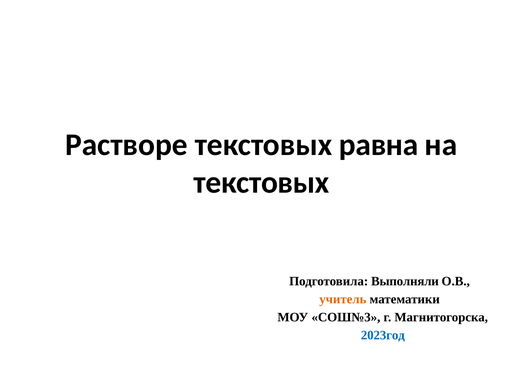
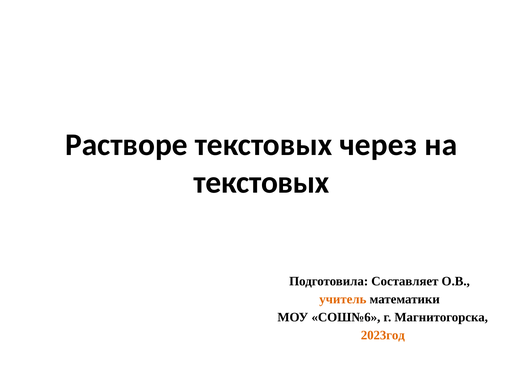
равна: равна -> через
Выполняли: Выполняли -> Составляет
СОШ№3: СОШ№3 -> СОШ№6
2023год colour: blue -> orange
